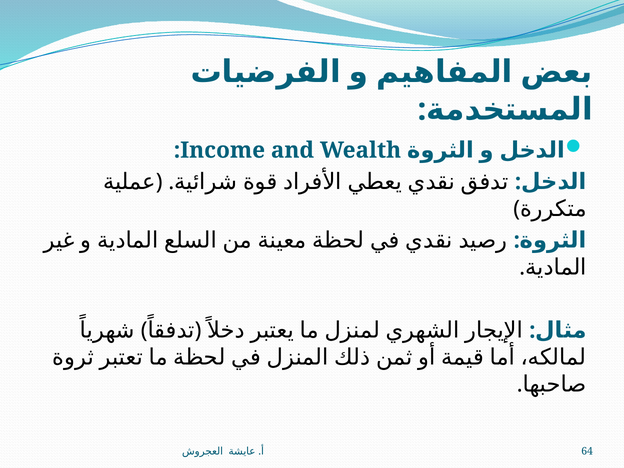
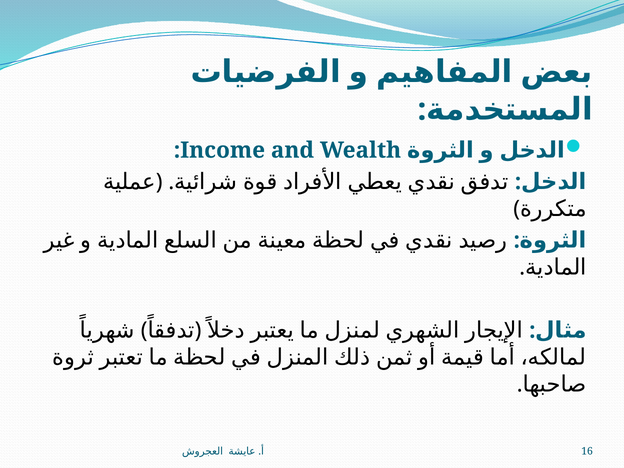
64: 64 -> 16
